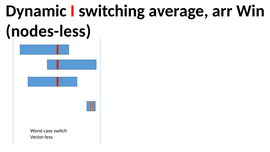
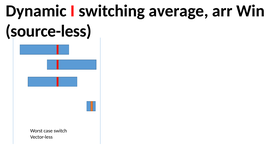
nodes-less: nodes-less -> source-less
